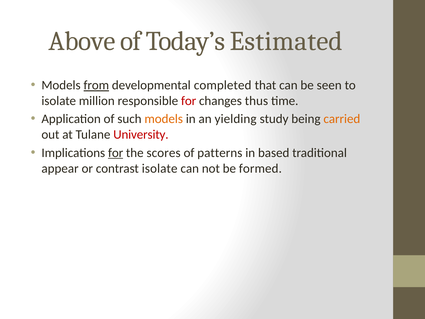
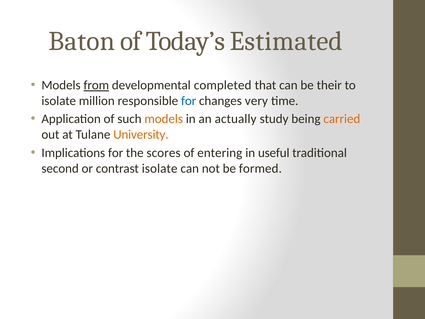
Above: Above -> Baton
seen: seen -> their
for at (189, 101) colour: red -> blue
thus: thus -> very
yielding: yielding -> actually
University colour: red -> orange
for at (116, 153) underline: present -> none
patterns: patterns -> entering
based: based -> useful
appear: appear -> second
